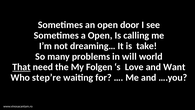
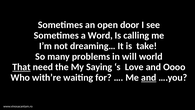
a Open: Open -> Word
Folgen: Folgen -> Saying
Want: Want -> Oooo
step’re: step’re -> with’re
and at (149, 77) underline: none -> present
